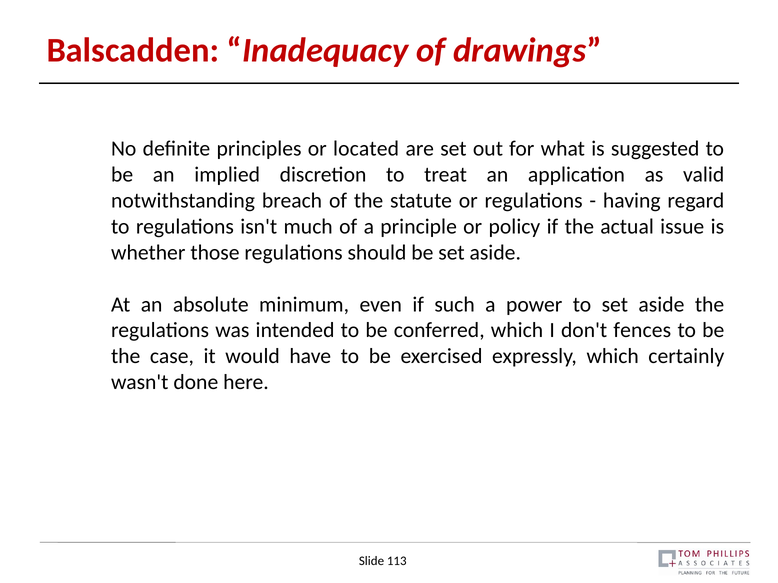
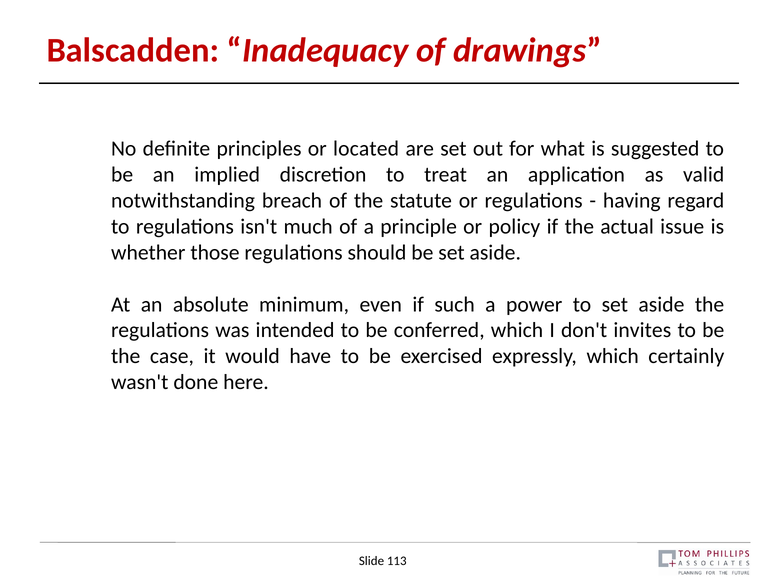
fences: fences -> invites
